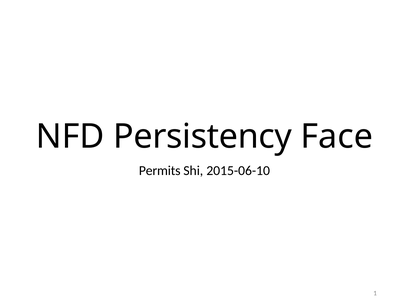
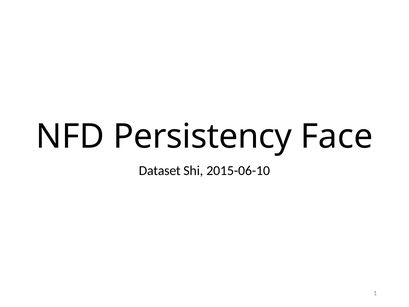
Permits: Permits -> Dataset
